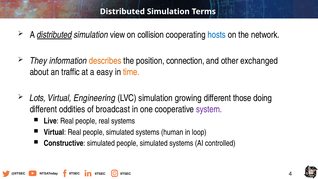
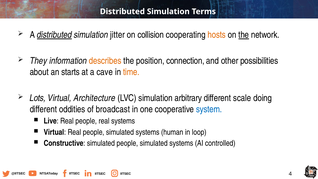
view: view -> jitter
hosts colour: blue -> orange
the at (244, 35) underline: none -> present
exchanged: exchanged -> possibilities
traffic: traffic -> starts
easy: easy -> cave
Engineering: Engineering -> Architecture
growing: growing -> arbitrary
those: those -> scale
system colour: purple -> blue
